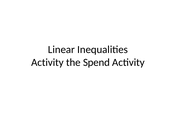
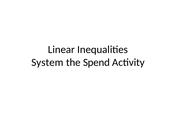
Activity at (47, 62): Activity -> System
